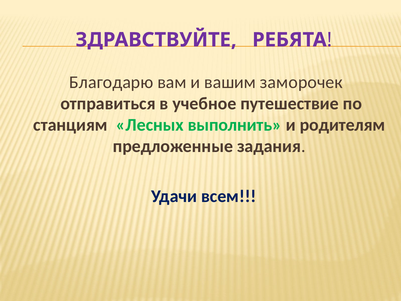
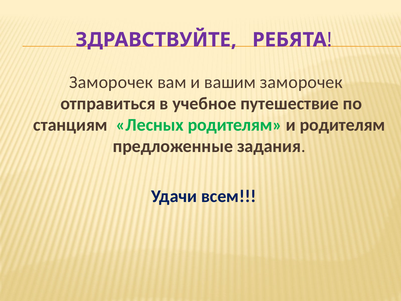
Благодарю at (111, 82): Благодарю -> Заморочек
Лесных выполнить: выполнить -> родителям
